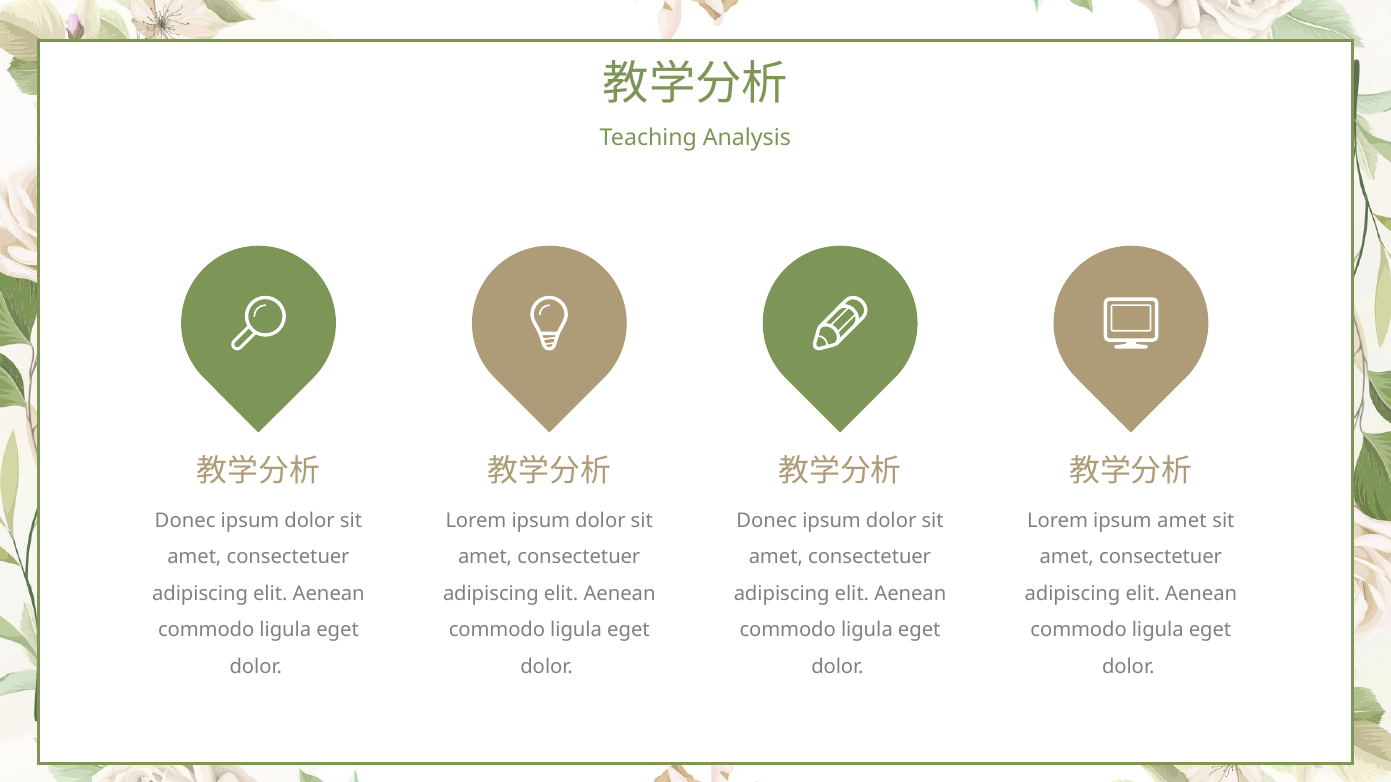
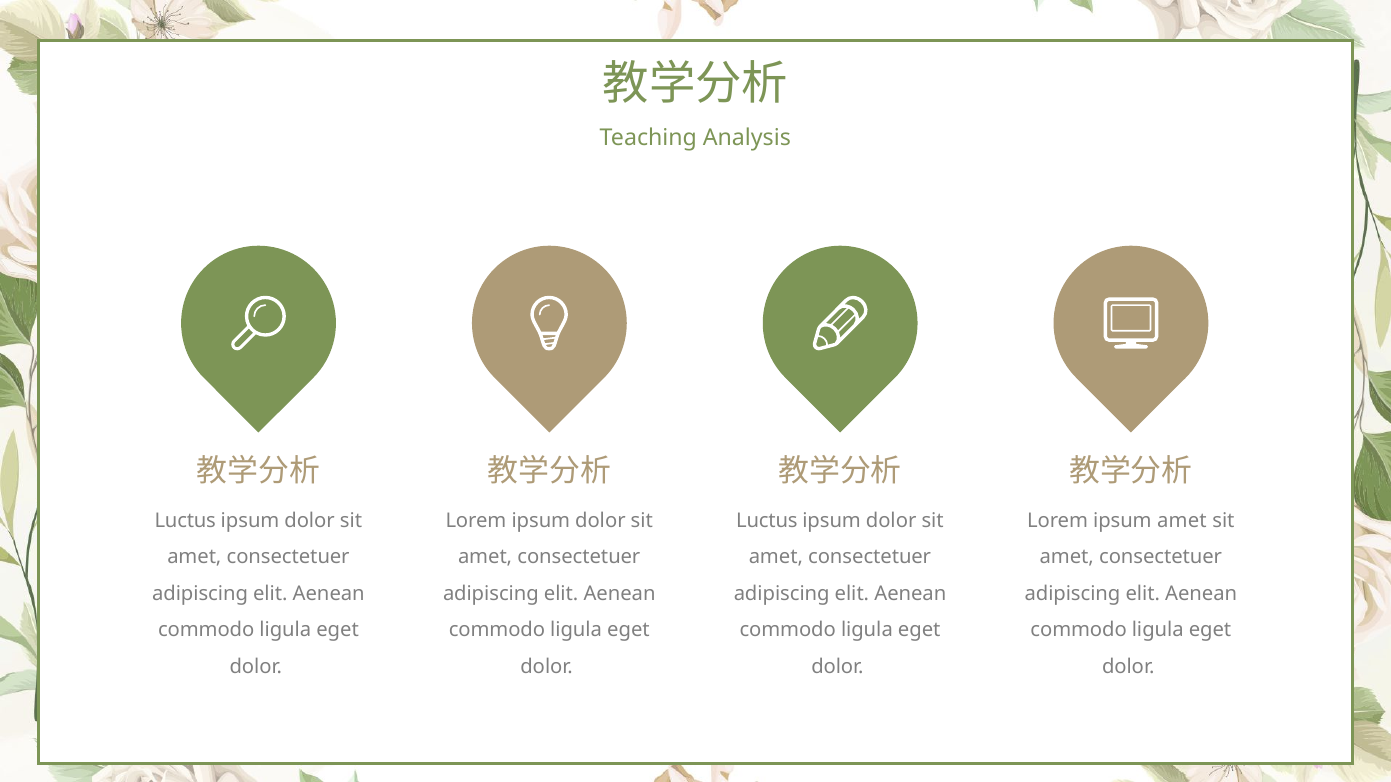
Donec at (185, 521): Donec -> Luctus
Donec at (767, 521): Donec -> Luctus
